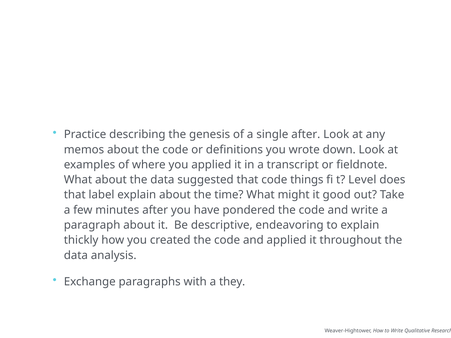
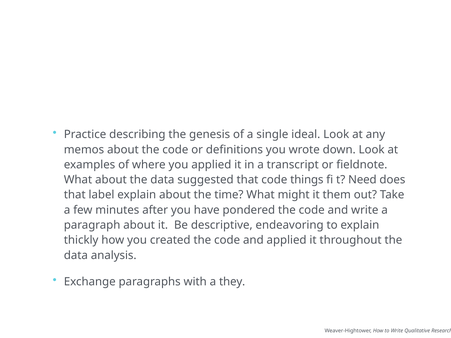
single after: after -> ideal
Level: Level -> Need
good: good -> them
